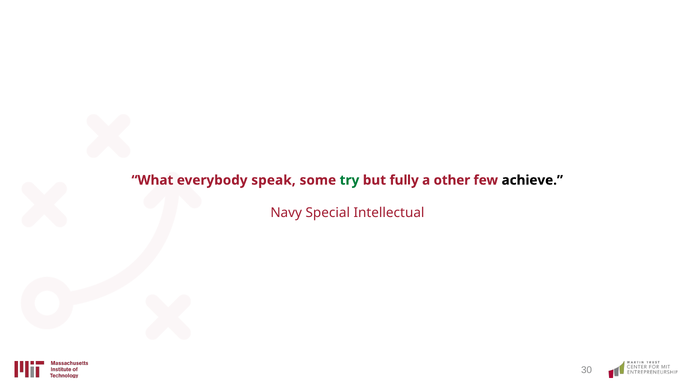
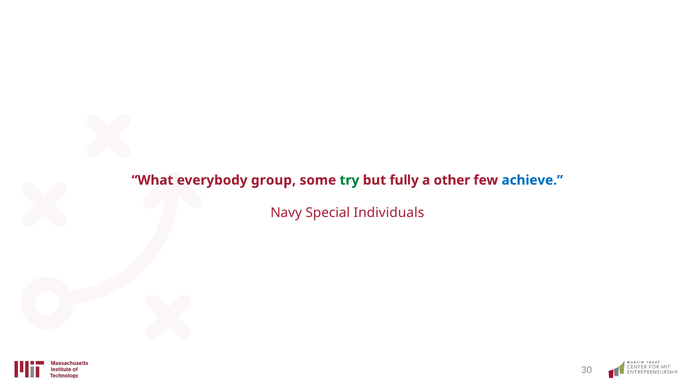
speak: speak -> group
achieve colour: black -> blue
Intellectual: Intellectual -> Individuals
